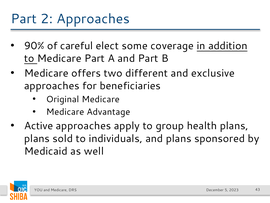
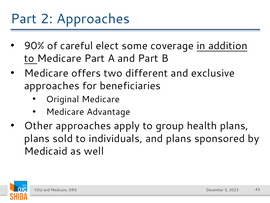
Active: Active -> Other
